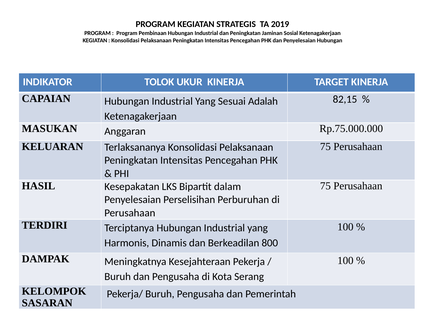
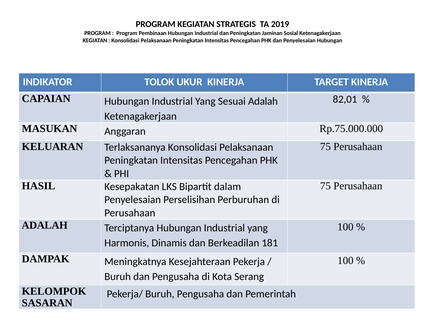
82,15: 82,15 -> 82,01
TERDIRI at (45, 226): TERDIRI -> ADALAH
800: 800 -> 181
